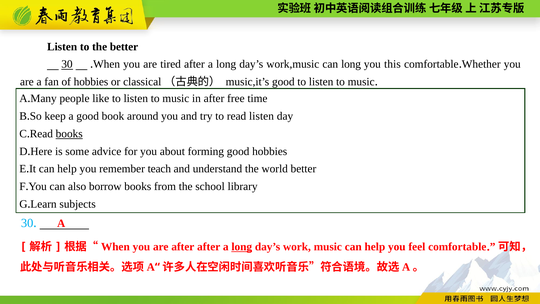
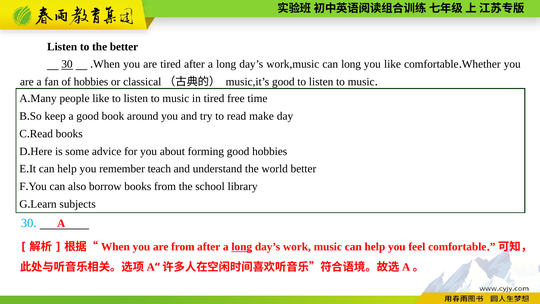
you this: this -> like
in after: after -> tired
read listen: listen -> make
books at (69, 134) underline: present -> none
are after: after -> from
